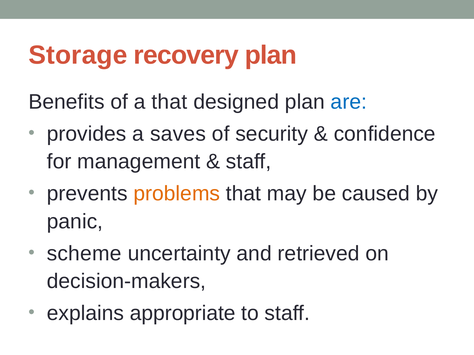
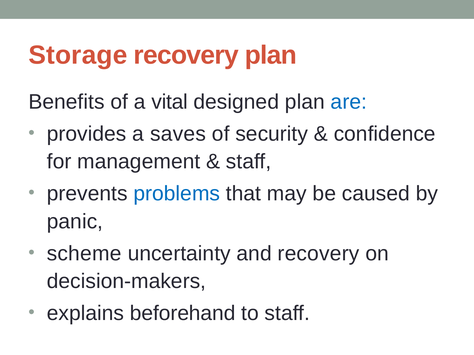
a that: that -> vital
problems colour: orange -> blue
and retrieved: retrieved -> recovery
appropriate: appropriate -> beforehand
